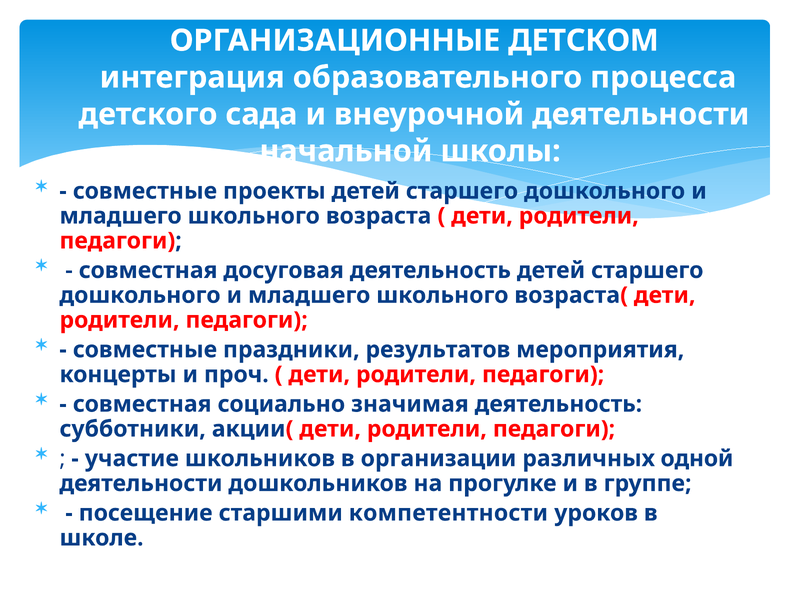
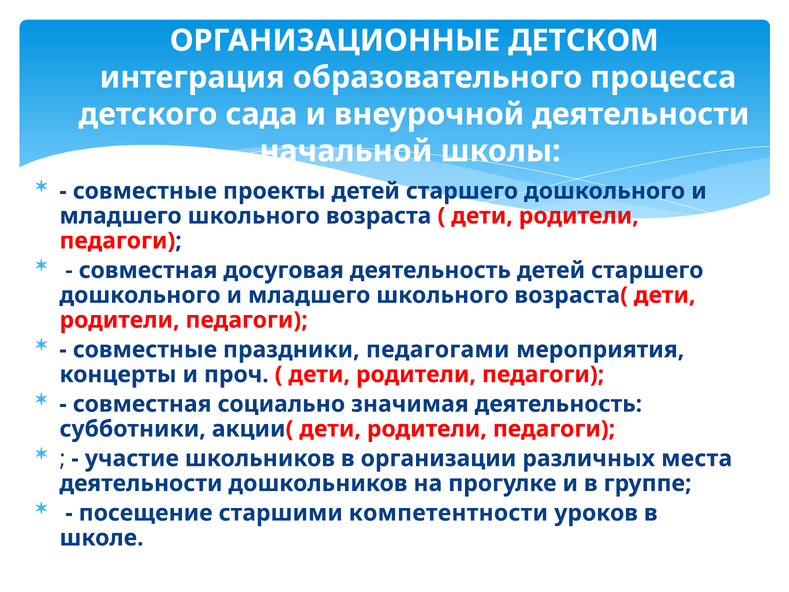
результатов: результатов -> педагогами
одной: одной -> места
